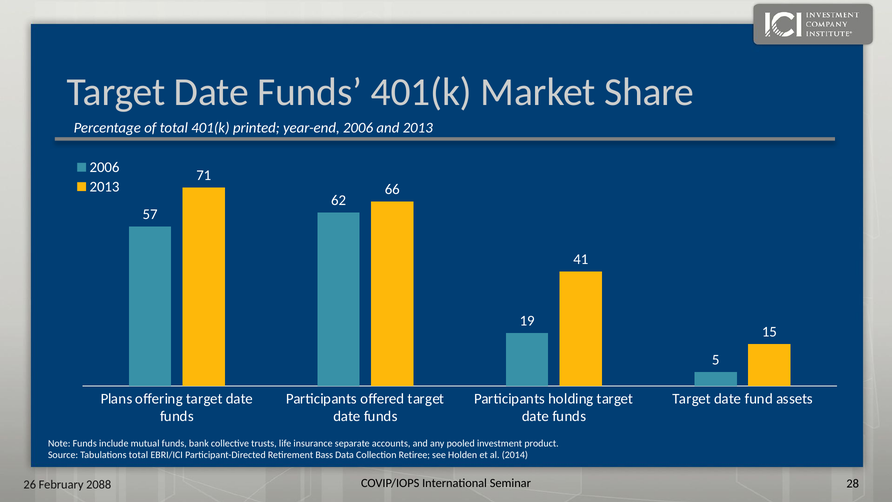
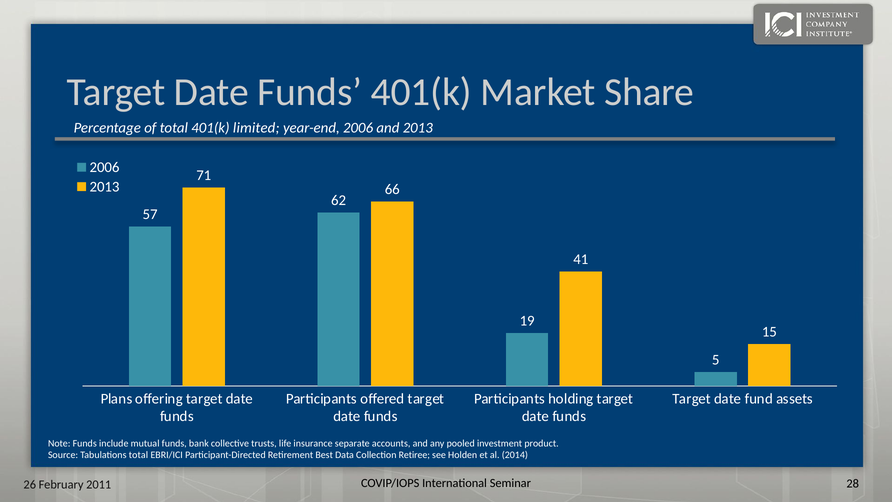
printed: printed -> limited
Bass: Bass -> Best
2088: 2088 -> 2011
